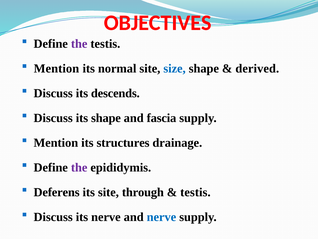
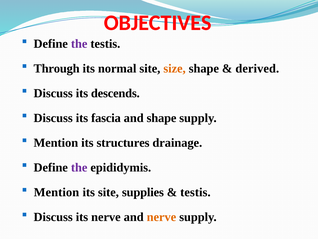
Mention at (56, 68): Mention -> Through
size colour: blue -> orange
its shape: shape -> fascia
and fascia: fascia -> shape
Deferens at (57, 192): Deferens -> Mention
through: through -> supplies
nerve at (161, 217) colour: blue -> orange
